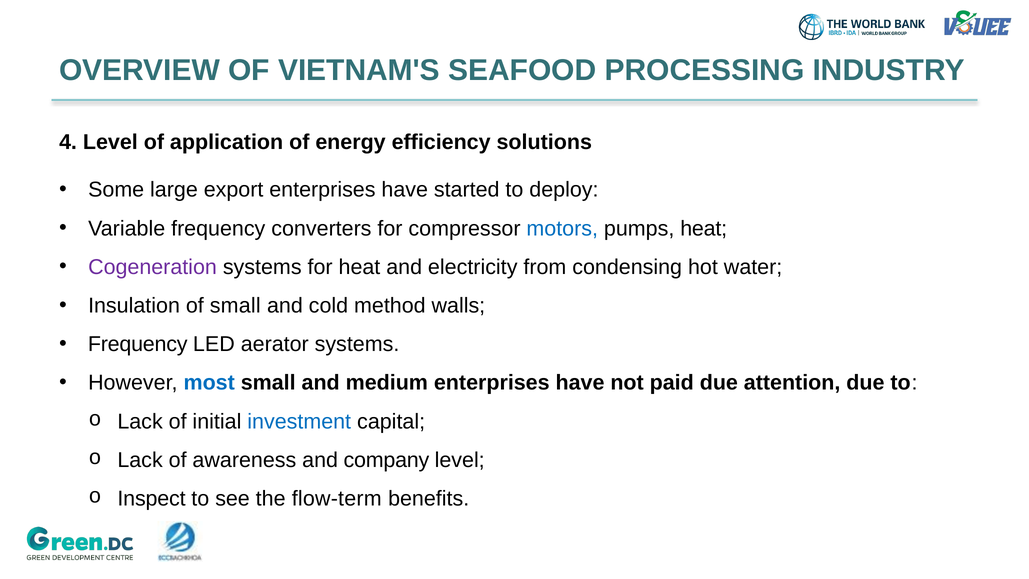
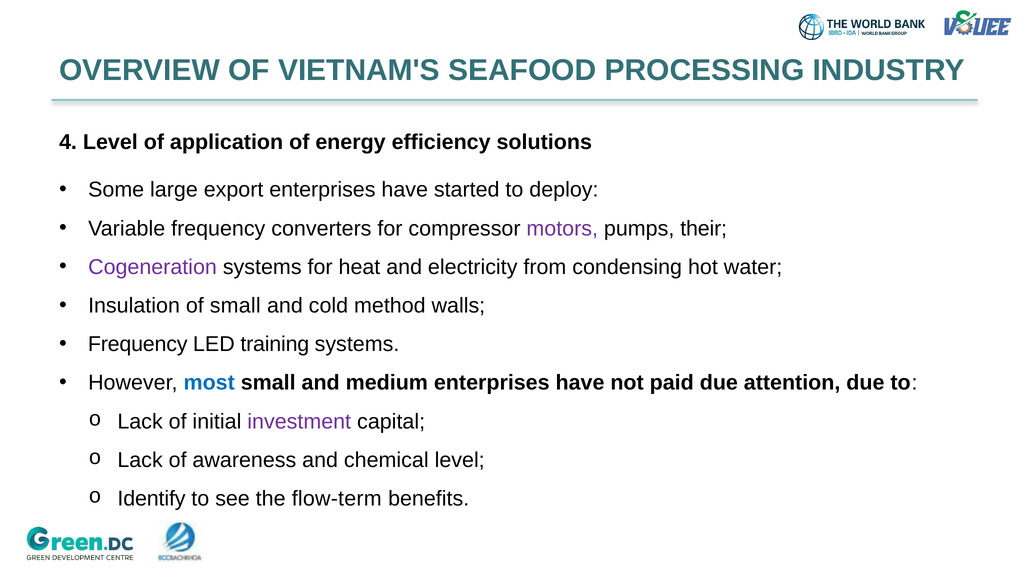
motors colour: blue -> purple
pumps heat: heat -> their
aerator: aerator -> training
investment colour: blue -> purple
company: company -> chemical
Inspect: Inspect -> Identify
